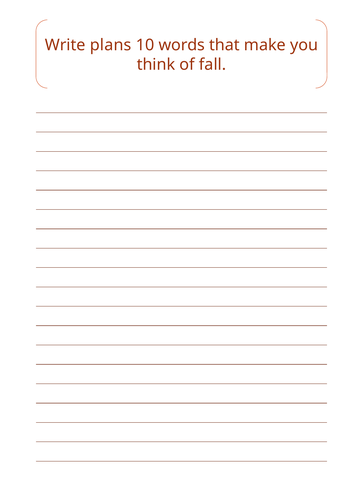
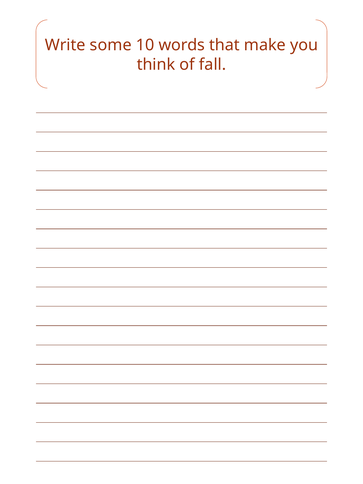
plans: plans -> some
